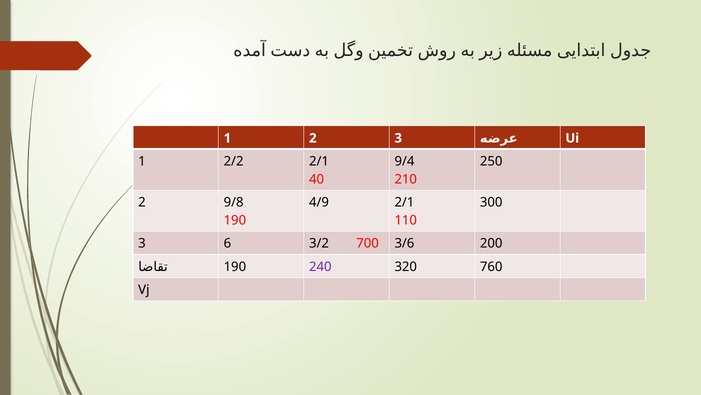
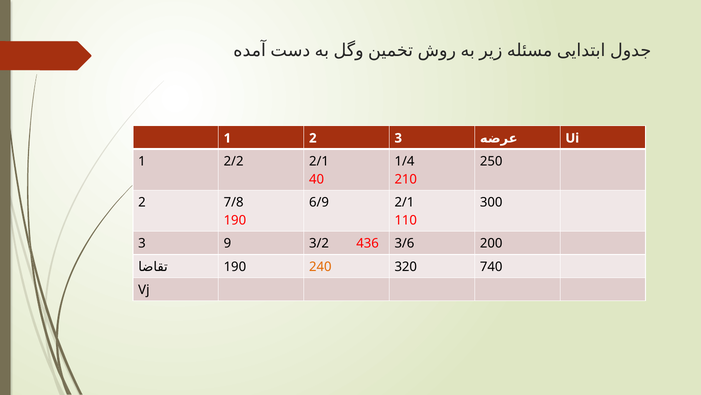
9/4: 9/4 -> 1/4
9/8: 9/8 -> 7/8
4/9: 4/9 -> 6/9
6: 6 -> 9
700: 700 -> 436
240 colour: purple -> orange
760: 760 -> 740
